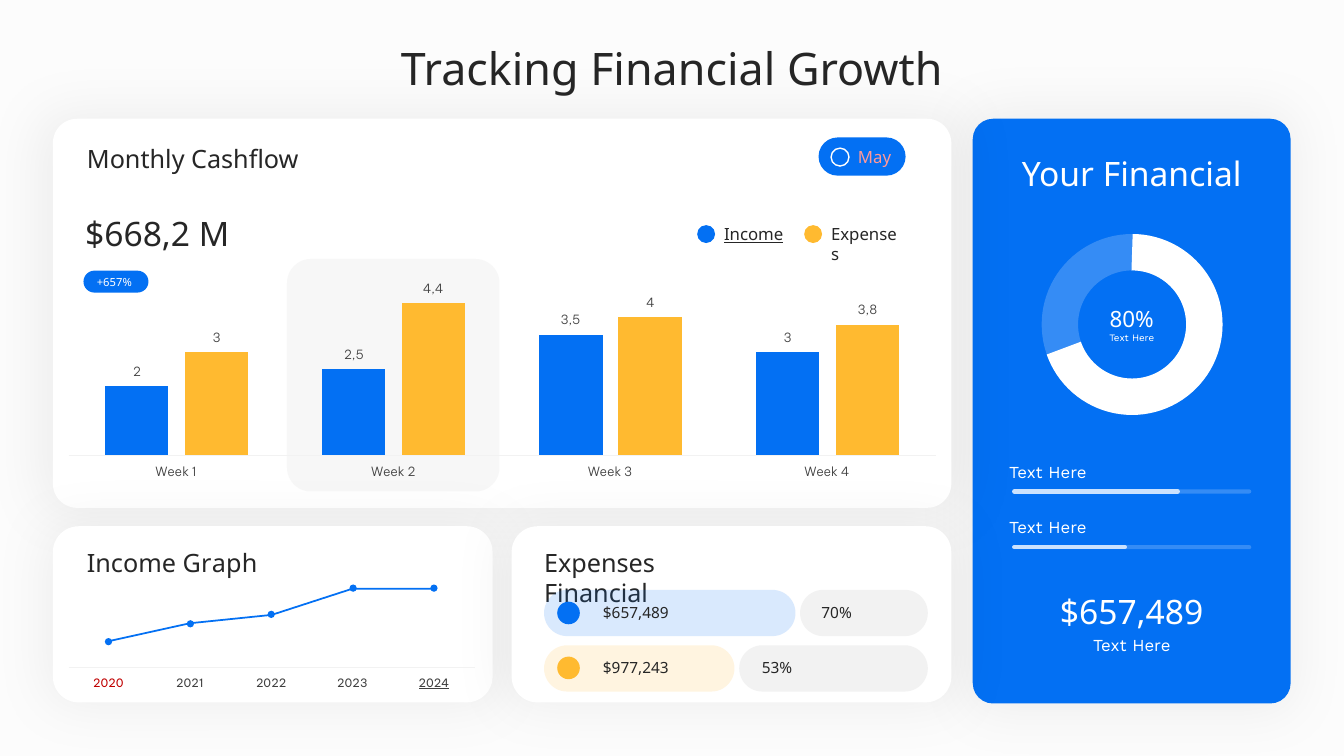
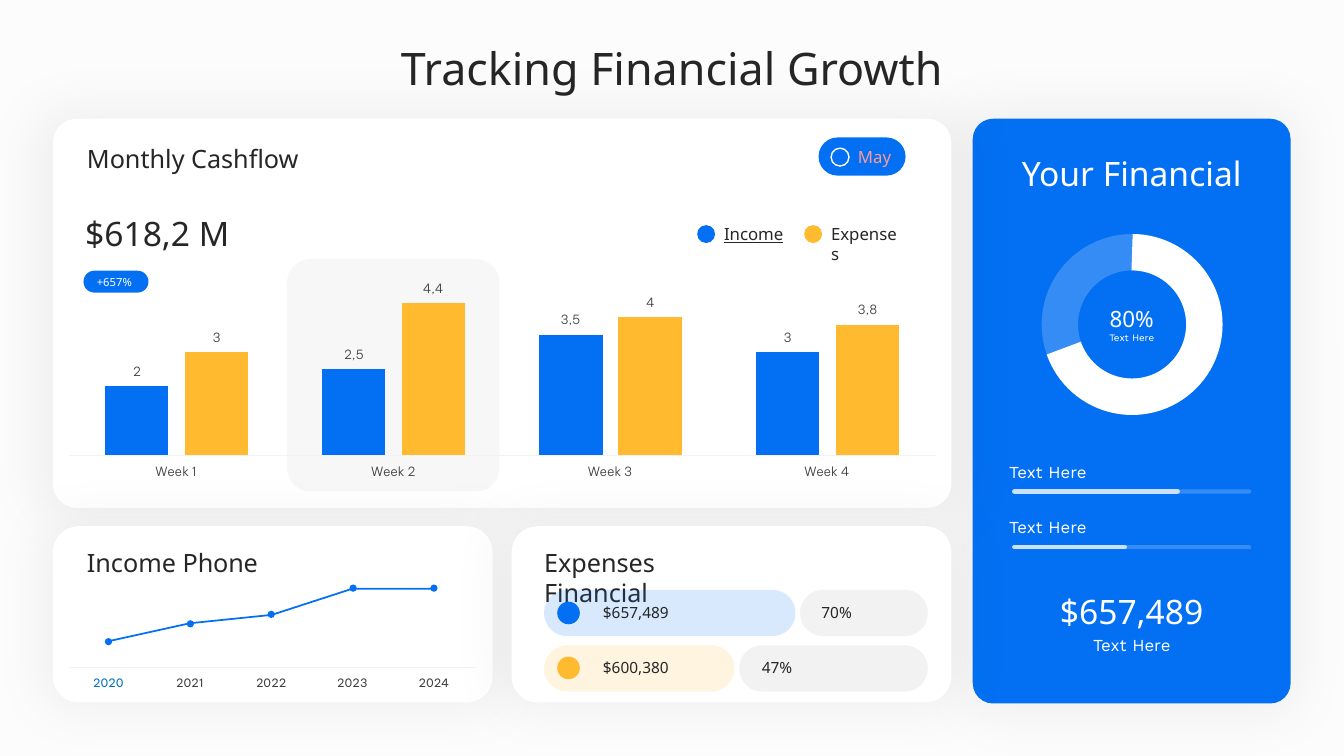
$668,2: $668,2 -> $618,2
Graph: Graph -> Phone
$977,243: $977,243 -> $600,380
53%: 53% -> 47%
2020 colour: red -> blue
2024 underline: present -> none
